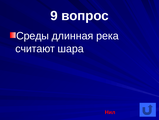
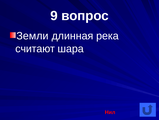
Среды: Среды -> Земли
